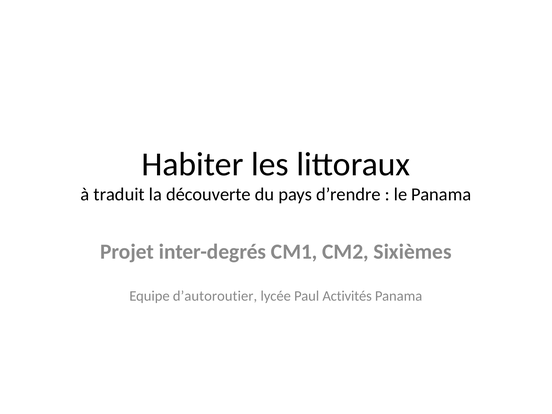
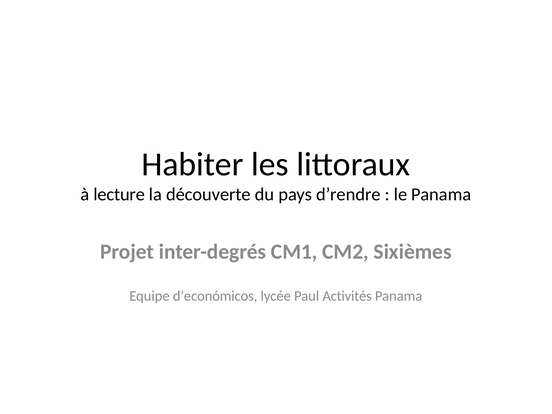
traduit: traduit -> lecture
d’autoroutier: d’autoroutier -> d’económicos
